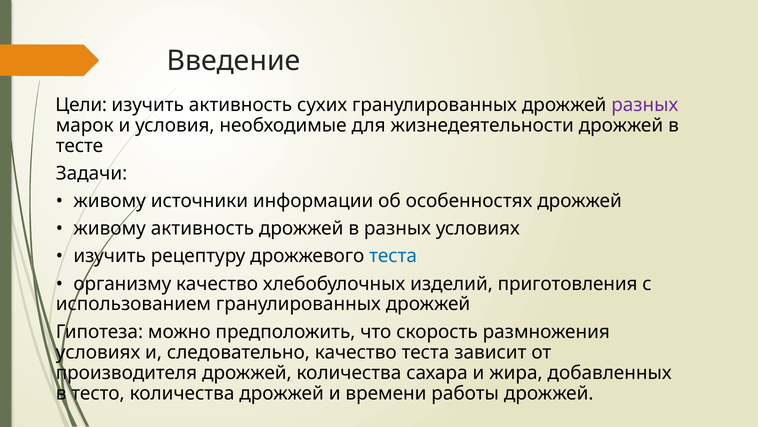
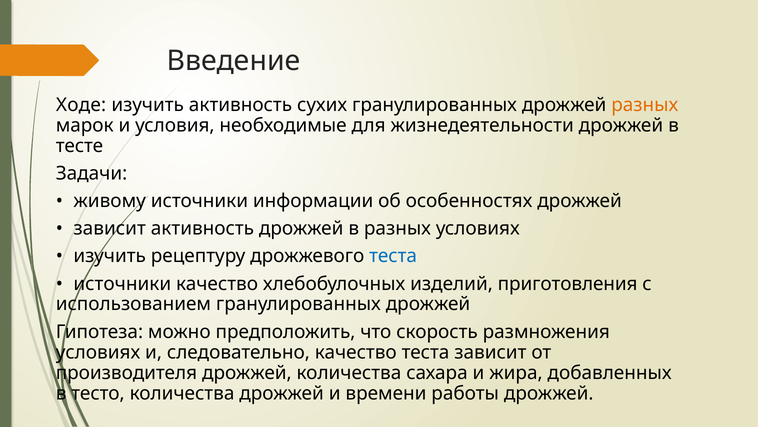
Цели: Цели -> Ходе
разных at (645, 105) colour: purple -> orange
живому at (110, 228): живому -> зависит
организму at (122, 283): организму -> источники
